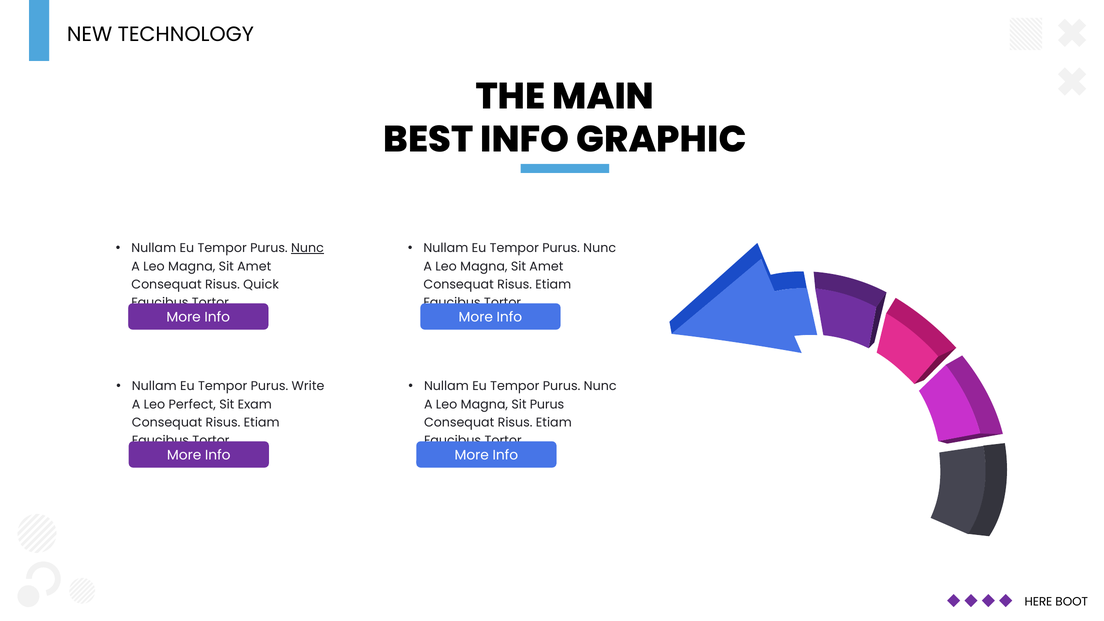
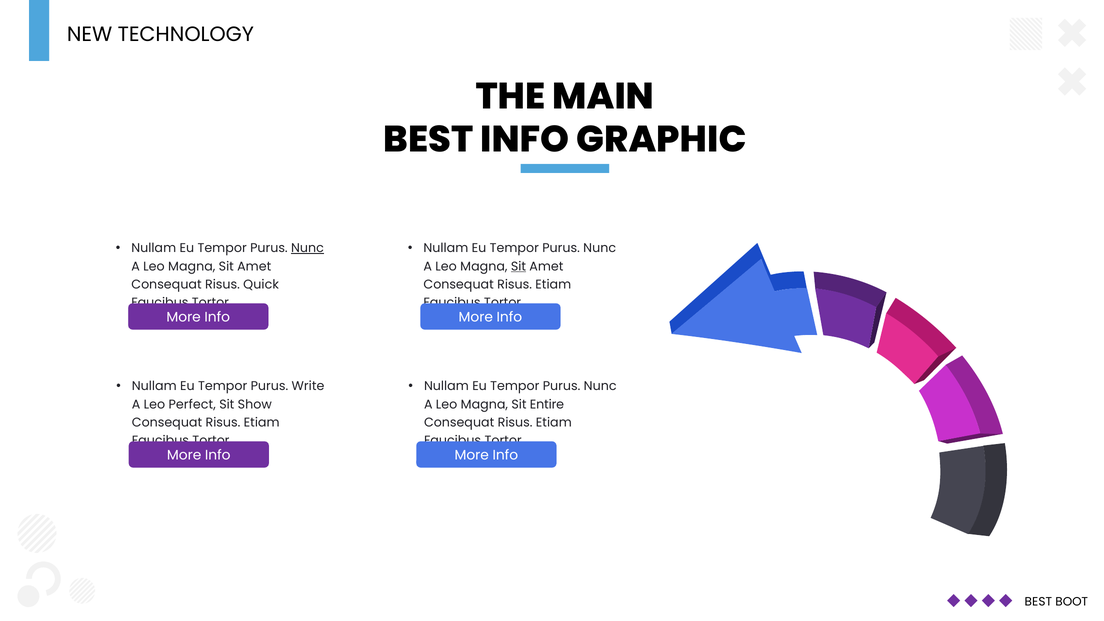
Sit at (518, 266) underline: none -> present
Exam: Exam -> Show
Sit Purus: Purus -> Entire
HERE at (1038, 602): HERE -> BEST
